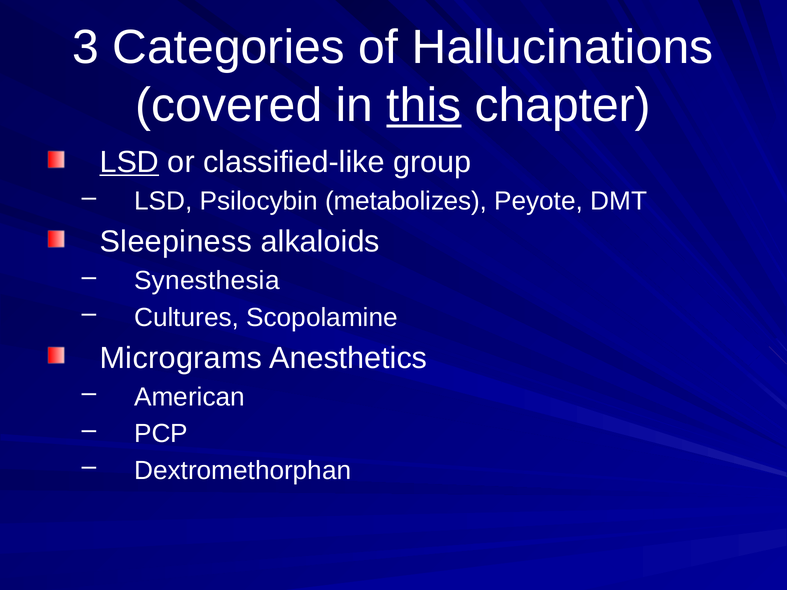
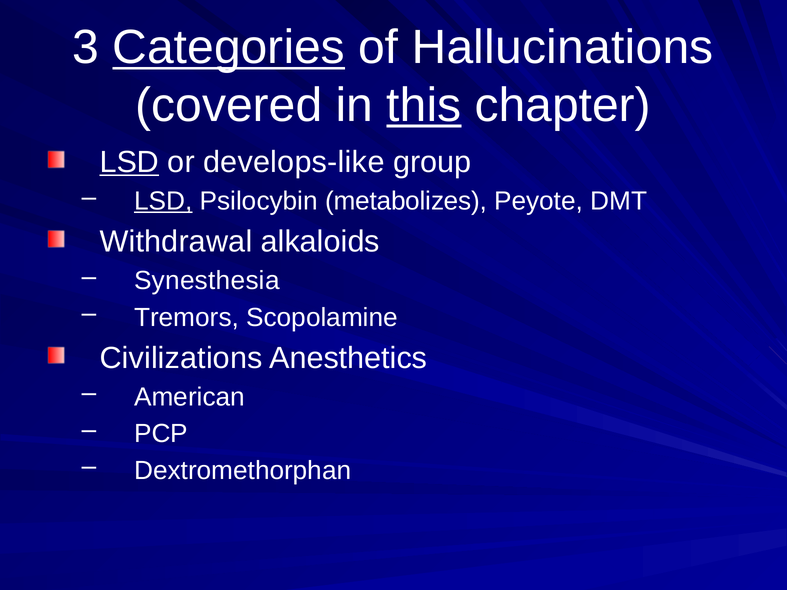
Categories underline: none -> present
classified-like: classified-like -> develops-like
LSD at (163, 201) underline: none -> present
Sleepiness: Sleepiness -> Withdrawal
Cultures: Cultures -> Tremors
Micrograms: Micrograms -> Civilizations
